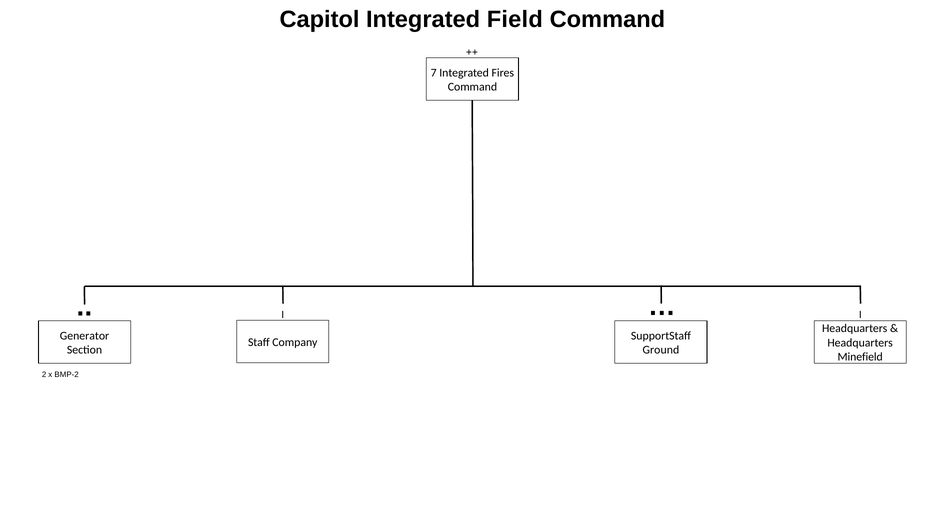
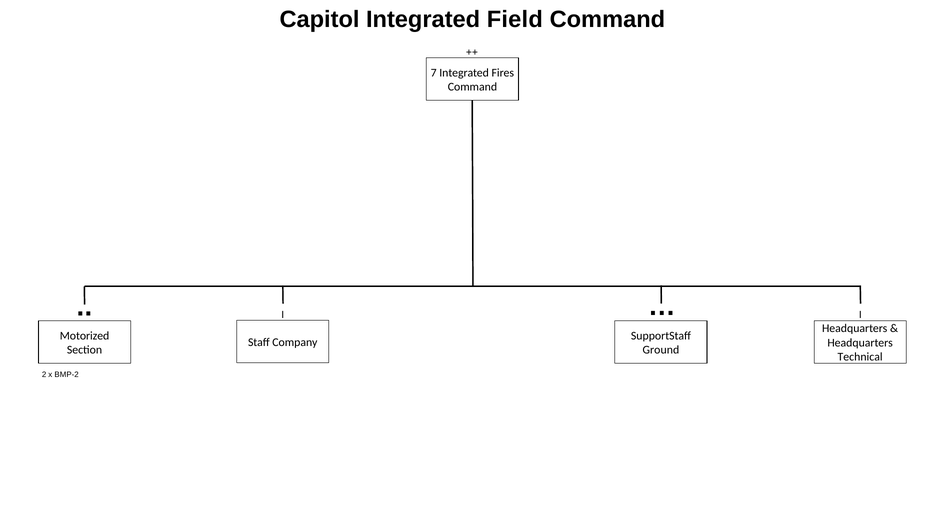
Generator: Generator -> Motorized
Minefield: Minefield -> Technical
